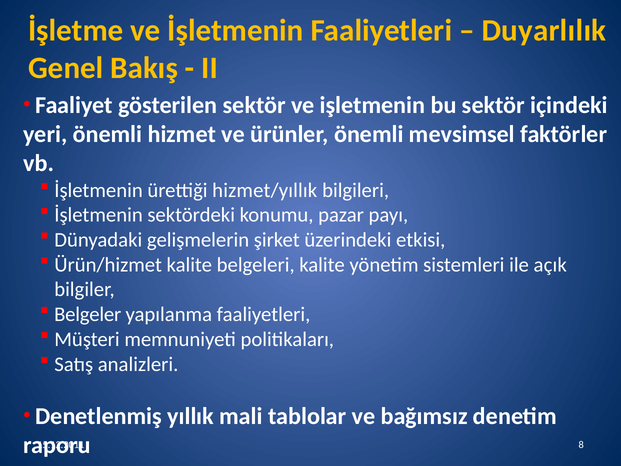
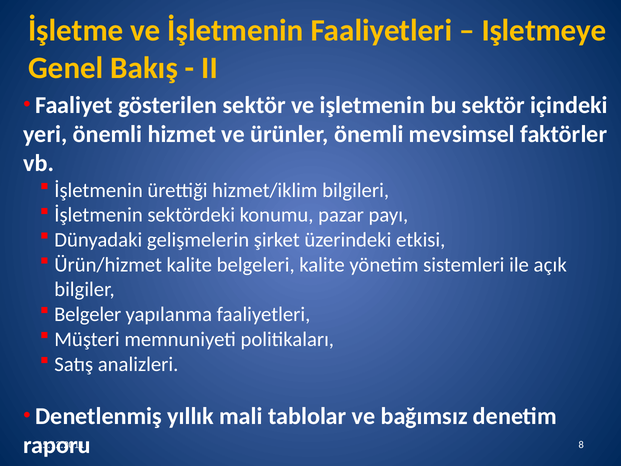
Duyarlılık: Duyarlılık -> Işletmeye
hizmet/yıllık: hizmet/yıllık -> hizmet/iklim
